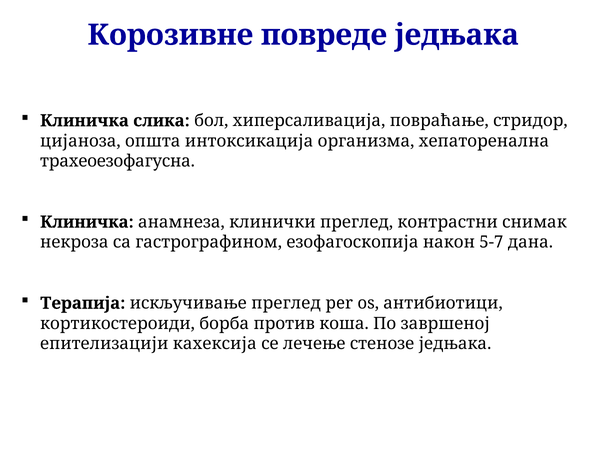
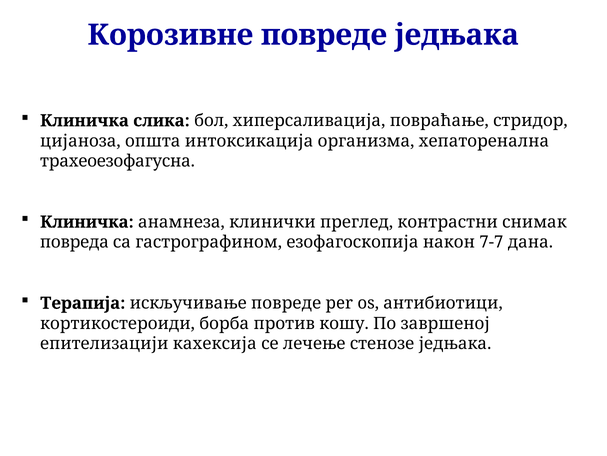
некроза: некроза -> повреда
5-7: 5-7 -> 7-7
искључивање преглед: преглед -> повреде
коша: коша -> кошу
